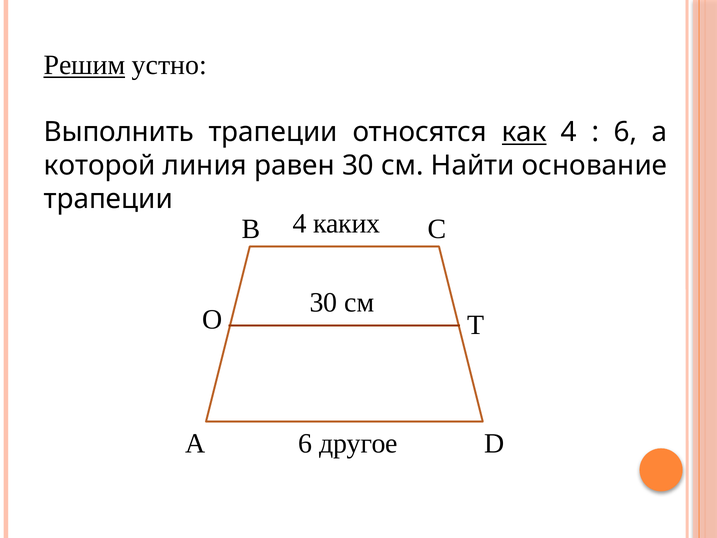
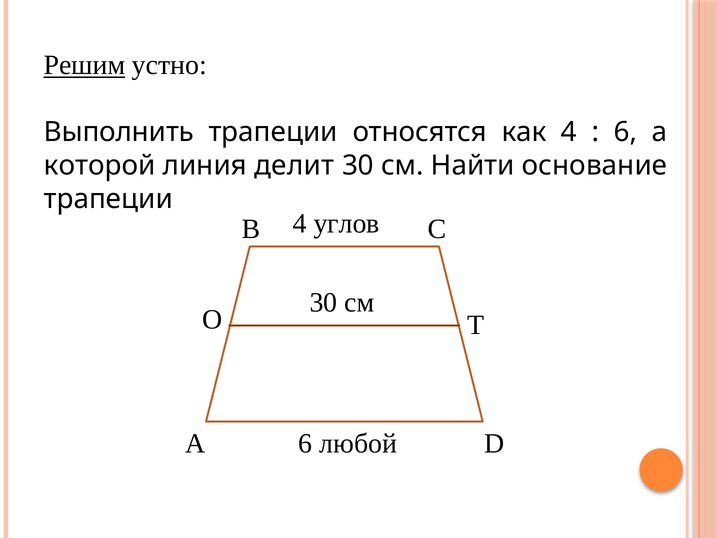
как underline: present -> none
равен: равен -> делит
каких: каких -> углов
другое: другое -> любой
